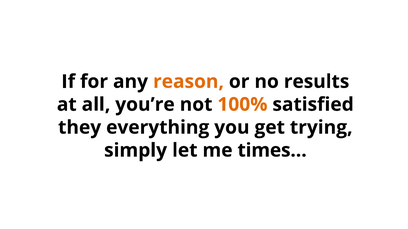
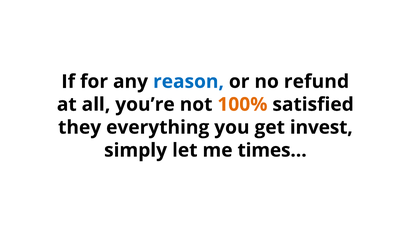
reason colour: orange -> blue
results: results -> refund
trying: trying -> invest
